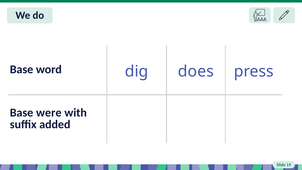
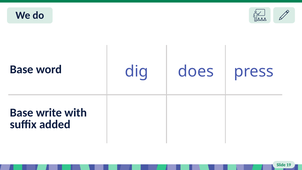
were: were -> write
